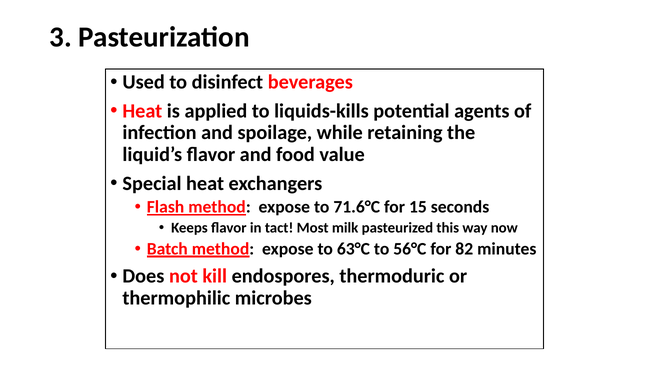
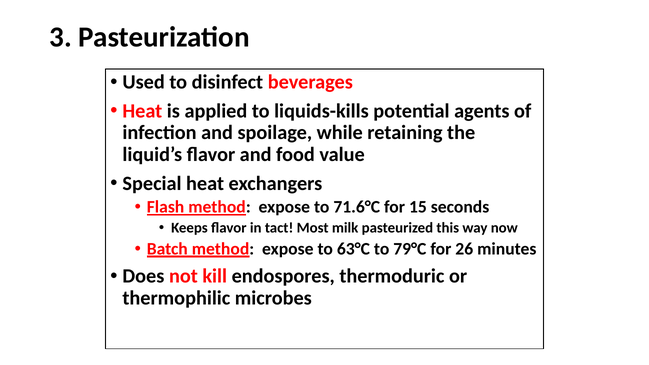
56°C: 56°C -> 79°C
82: 82 -> 26
